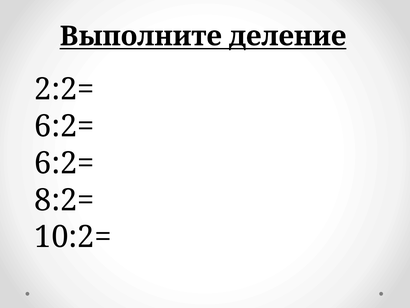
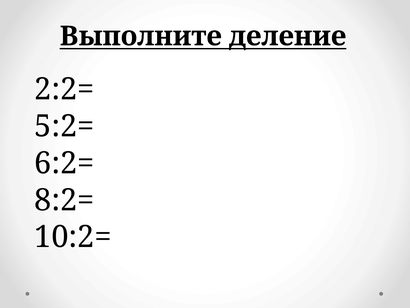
6:2= at (64, 126): 6:2= -> 5:2=
